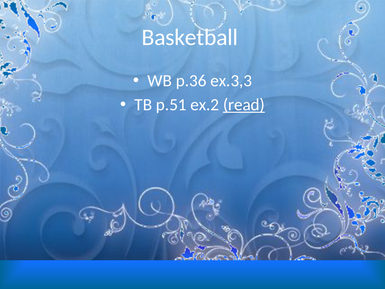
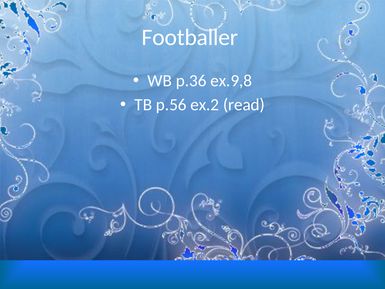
Basketball: Basketball -> Footballer
ex.3,3: ex.3,3 -> ex.9,8
p.51: p.51 -> p.56
read underline: present -> none
